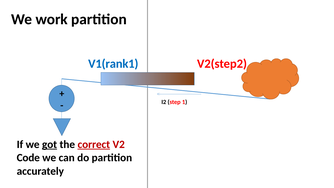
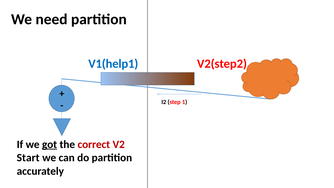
work: work -> need
V1(rank1: V1(rank1 -> V1(help1
correct underline: present -> none
Code: Code -> Start
